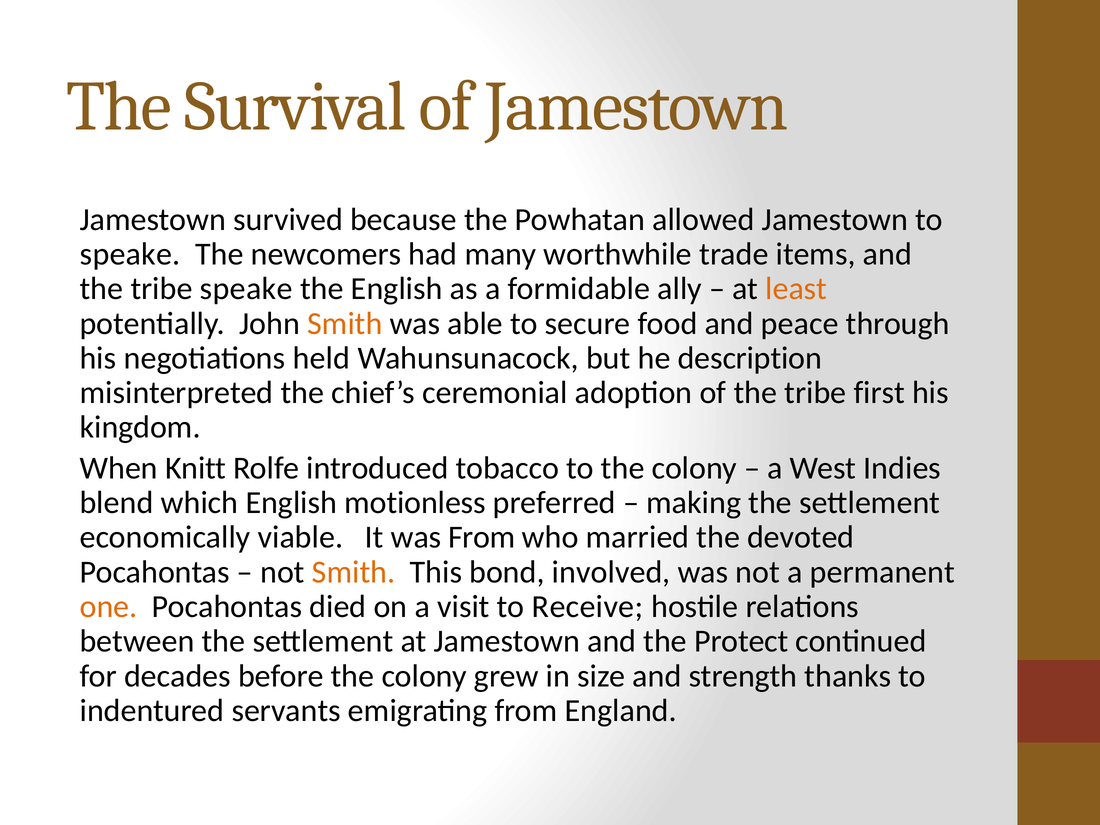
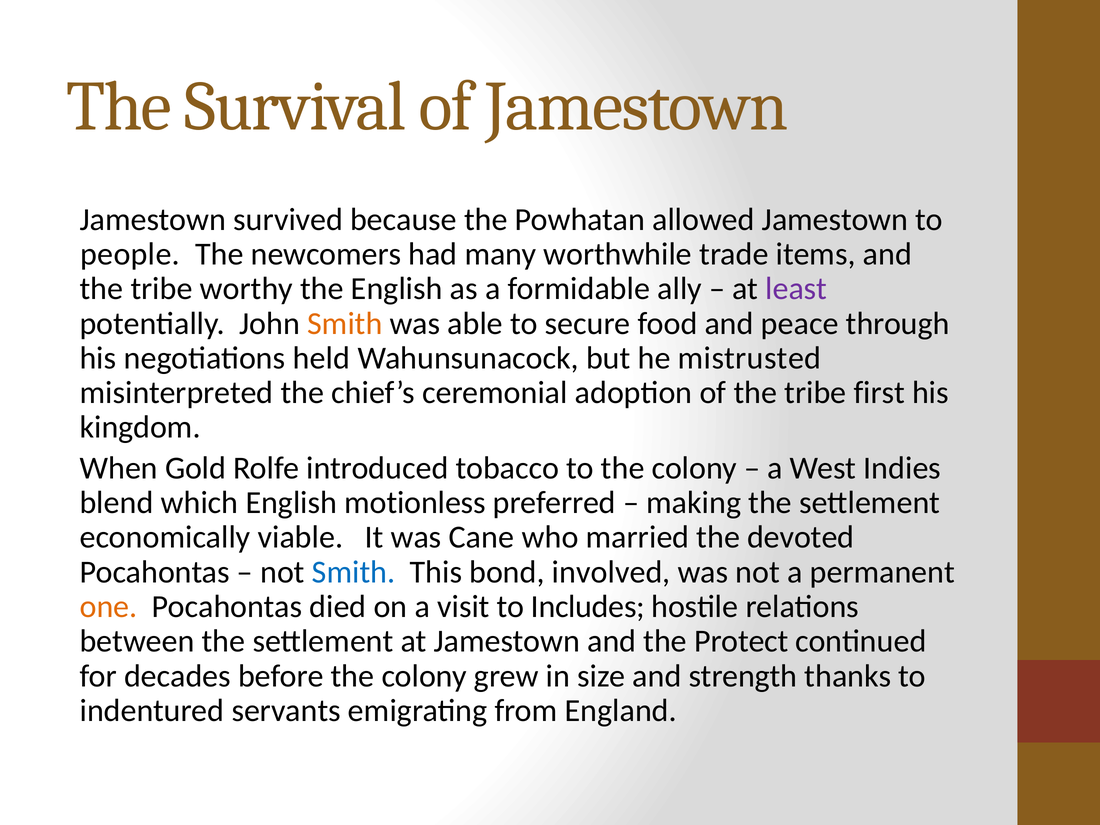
speake at (130, 254): speake -> people
tribe speake: speake -> worthy
least colour: orange -> purple
description: description -> mistrusted
Knitt: Knitt -> Gold
was From: From -> Cane
Smith at (354, 572) colour: orange -> blue
Receive: Receive -> Includes
